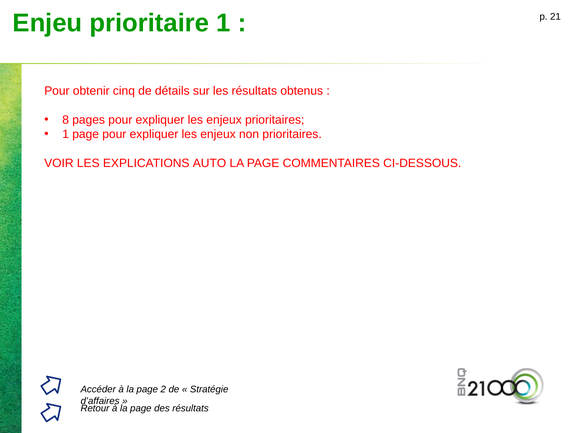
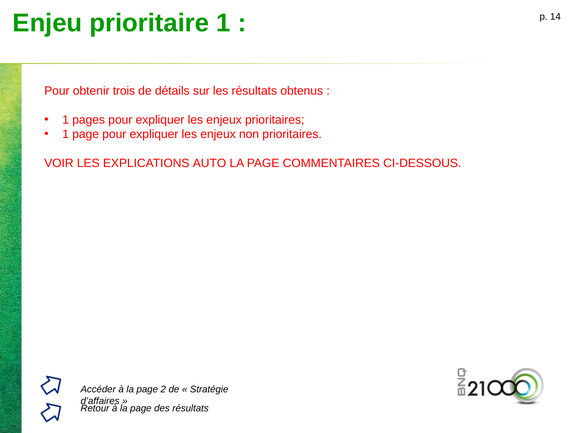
21: 21 -> 14
cinq: cinq -> trois
8 at (66, 120): 8 -> 1
